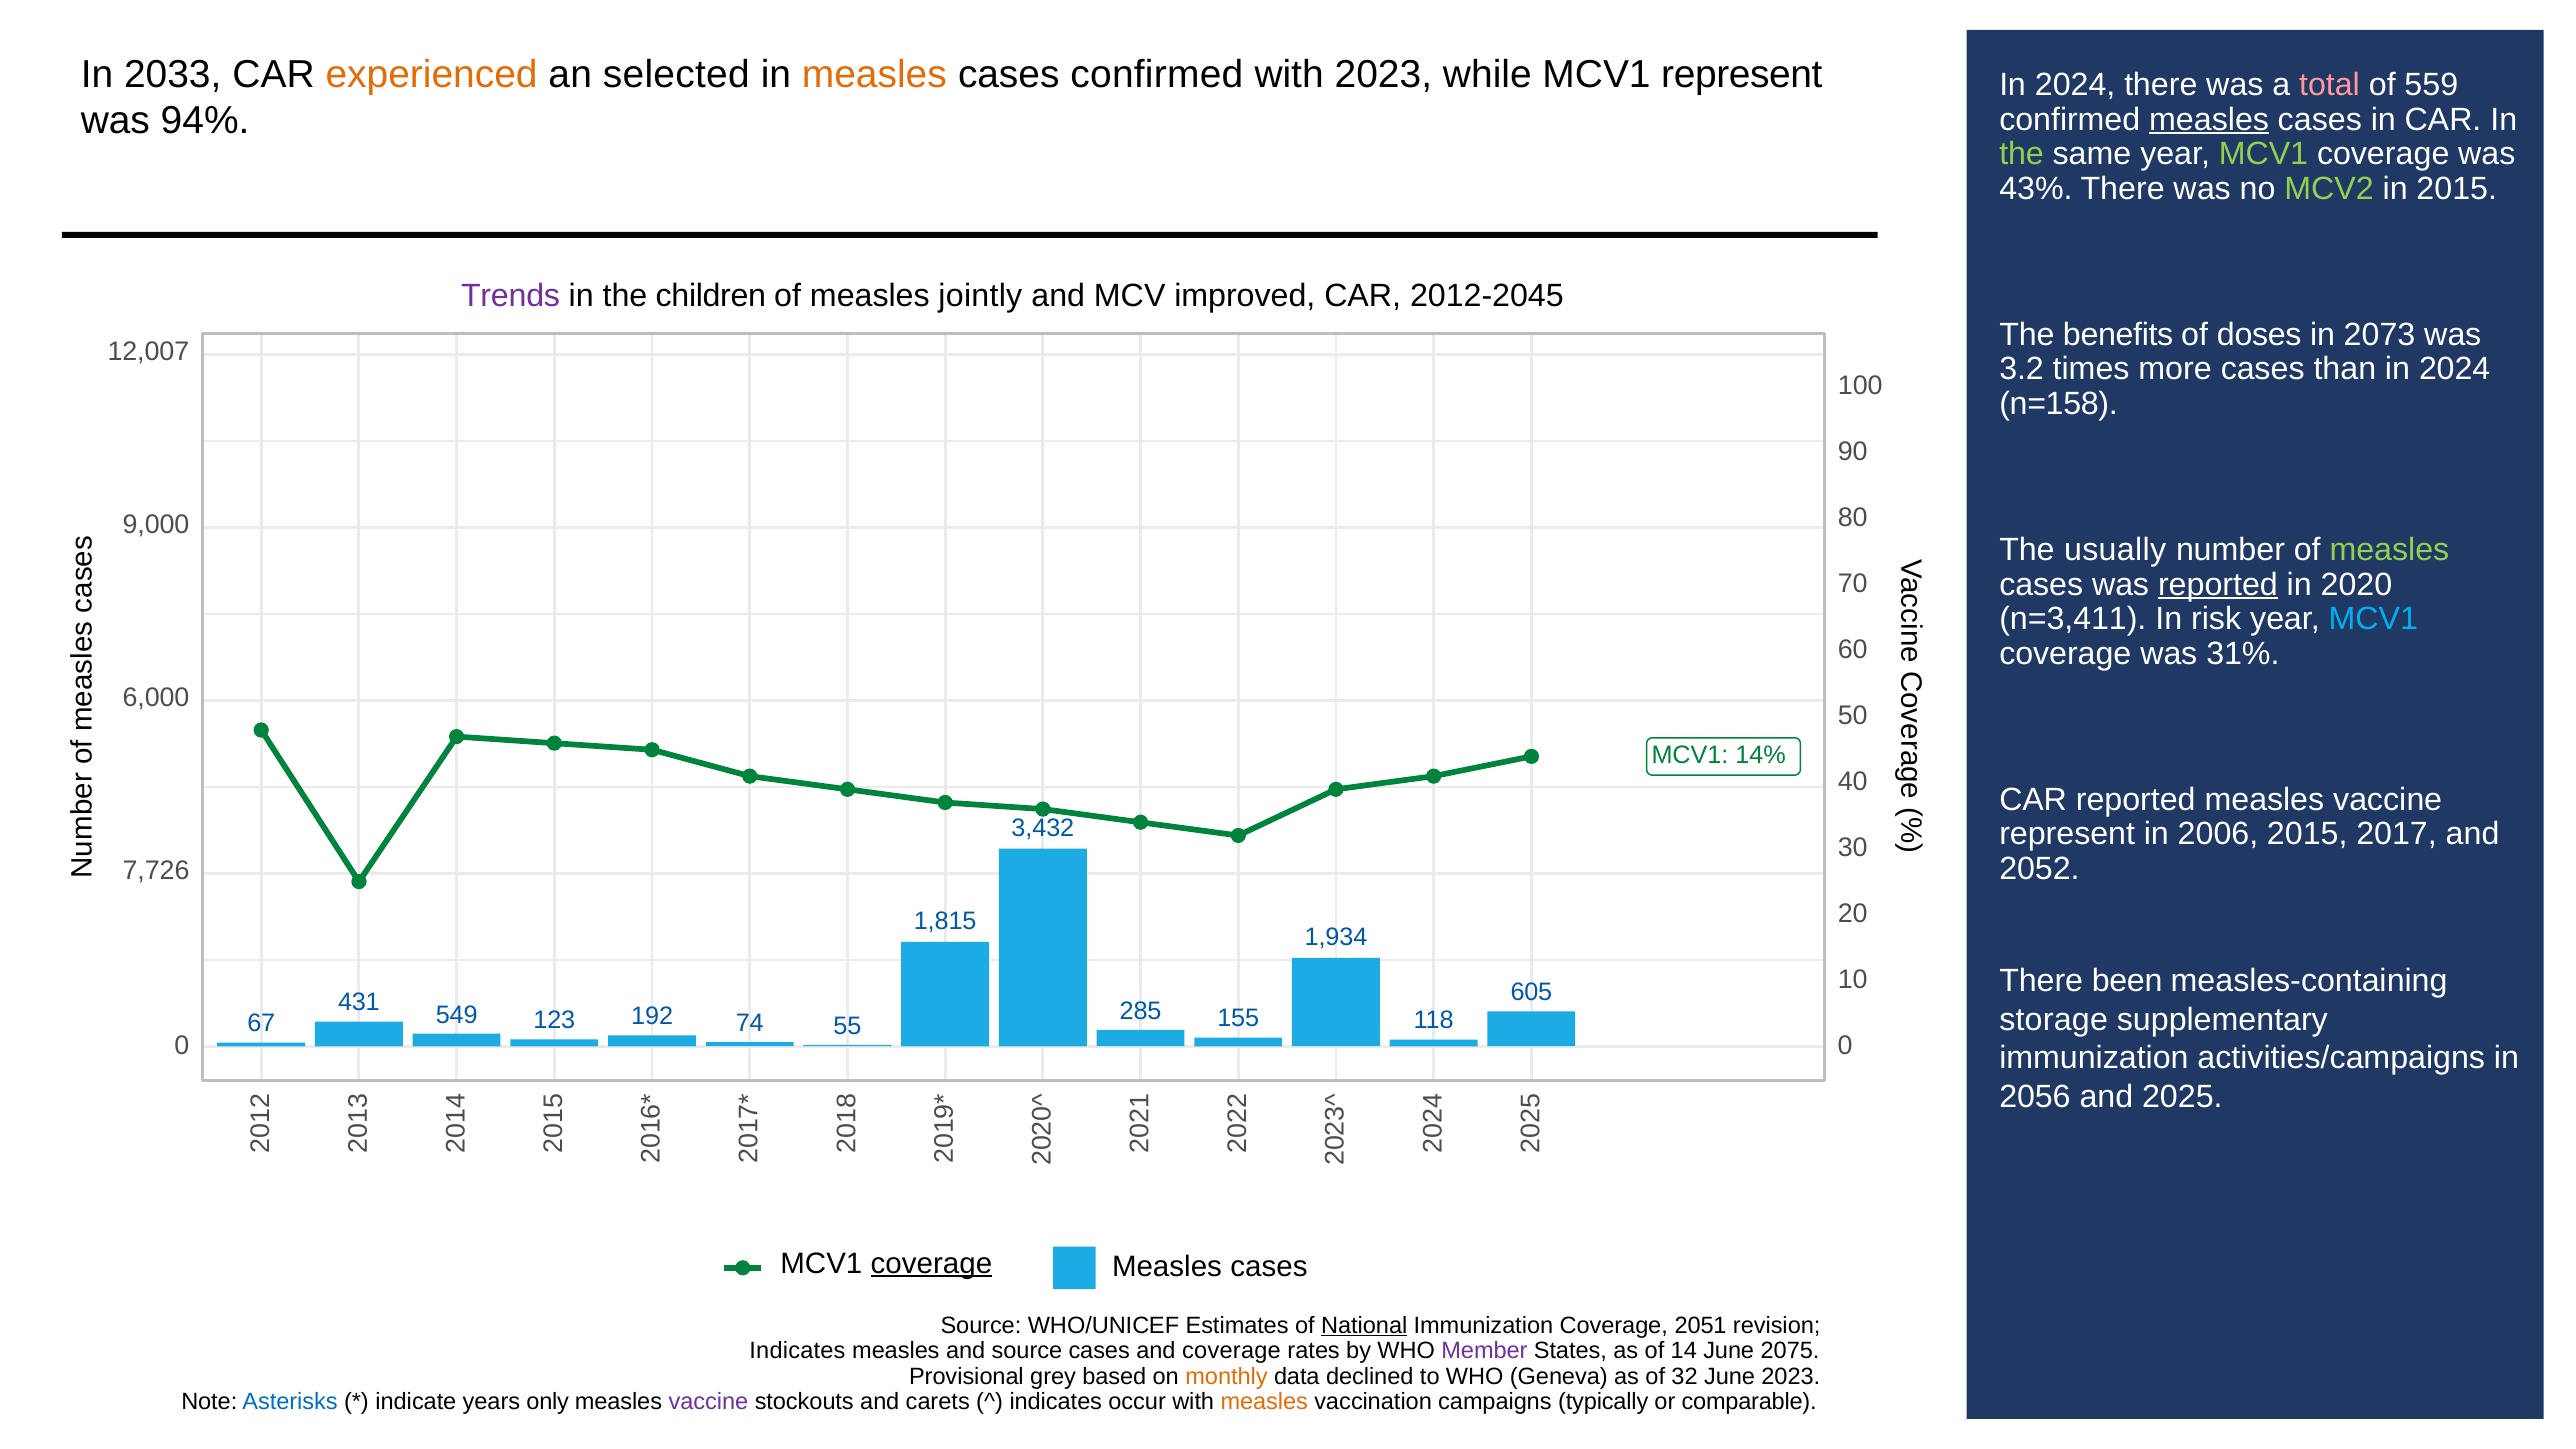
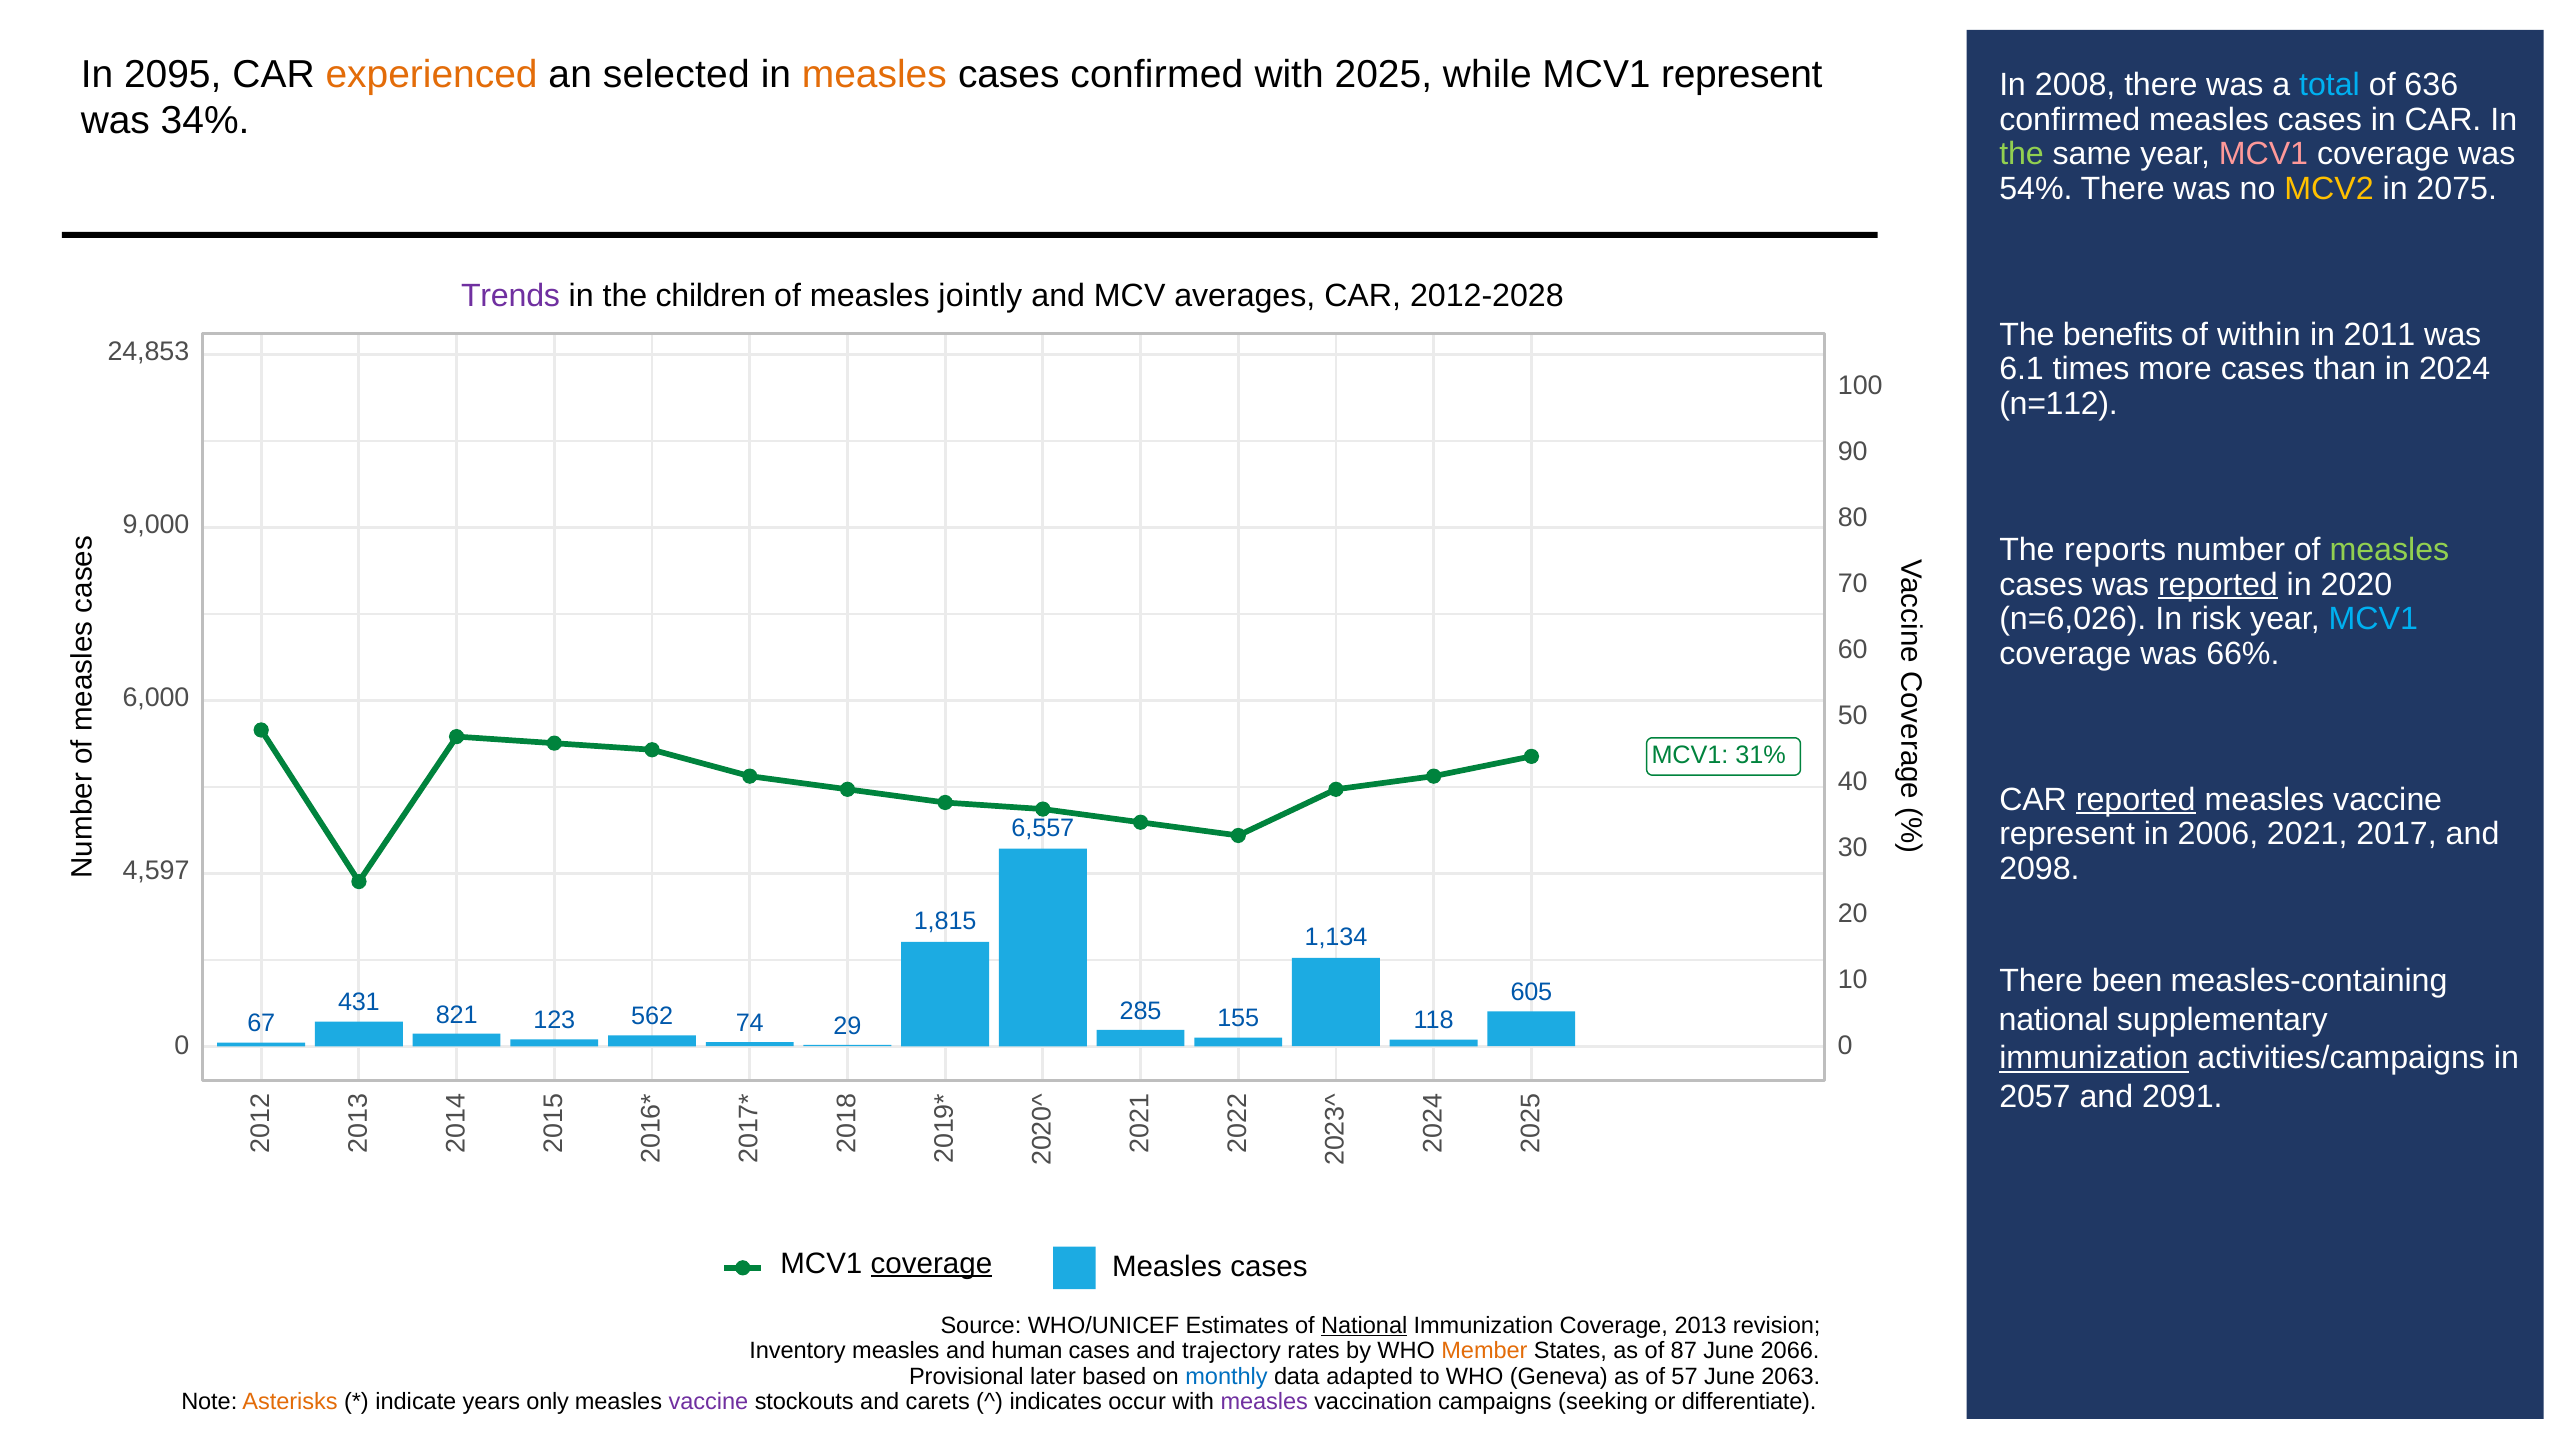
2033: 2033 -> 2095
with 2023: 2023 -> 2025
2024 at (2075, 85): 2024 -> 2008
total colour: pink -> light blue
559: 559 -> 636
94%: 94% -> 34%
measles at (2209, 119) underline: present -> none
MCV1 at (2263, 154) colour: light green -> pink
43%: 43% -> 54%
MCV2 colour: light green -> yellow
in 2015: 2015 -> 2075
improved: improved -> averages
2012-2045: 2012-2045 -> 2012-2028
doses: doses -> within
2073: 2073 -> 2011
12,007: 12,007 -> 24,853
3.2: 3.2 -> 6.1
n=158: n=158 -> n=112
usually: usually -> reports
n=3,411: n=3,411 -> n=6,026
31%: 31% -> 66%
14%: 14% -> 31%
reported at (2136, 800) underline: none -> present
3,432: 3,432 -> 6,557
2006 2015: 2015 -> 2021
2052: 2052 -> 2098
7,726: 7,726 -> 4,597
1,934: 1,934 -> 1,134
549: 549 -> 821
192: 192 -> 562
55: 55 -> 29
storage at (2054, 1020): storage -> national
immunization at (2094, 1058) underline: none -> present
2056: 2056 -> 2057
and 2025: 2025 -> 2091
2051: 2051 -> 2013
Indicates at (797, 1351): Indicates -> Inventory
and source: source -> human
and coverage: coverage -> trajectory
Member colour: purple -> orange
14: 14 -> 87
2075: 2075 -> 2066
grey: grey -> later
monthly colour: orange -> blue
declined: declined -> adapted
32: 32 -> 57
June 2023: 2023 -> 2063
Asterisks colour: blue -> orange
measles at (1264, 1402) colour: orange -> purple
typically: typically -> seeking
comparable: comparable -> differentiate
